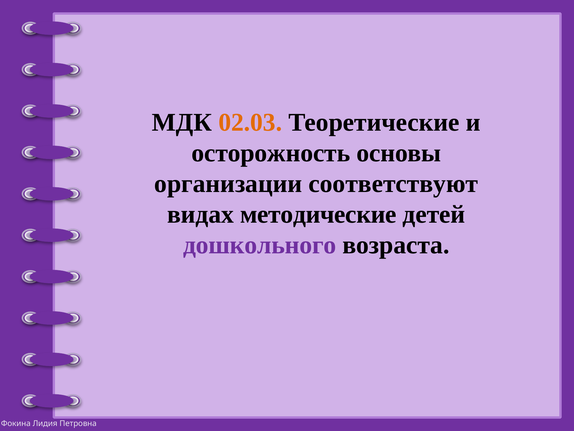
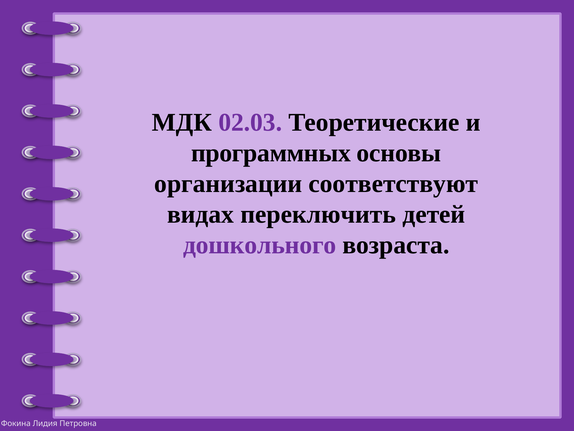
02.03 colour: orange -> purple
осторожность: осторожность -> программных
методические: методические -> переключить
